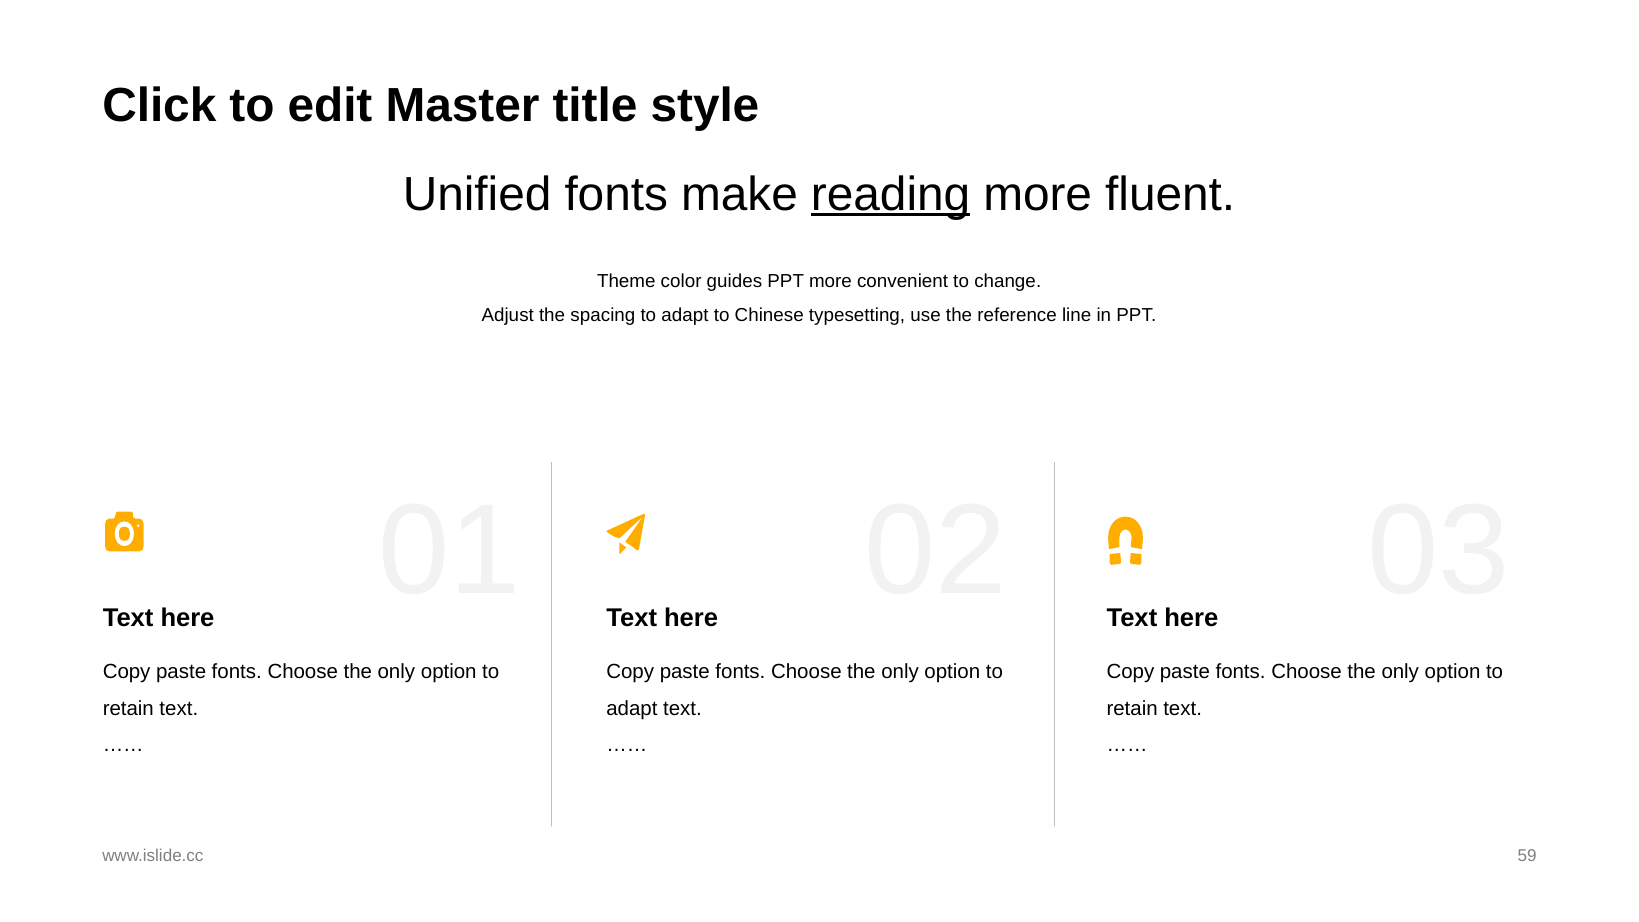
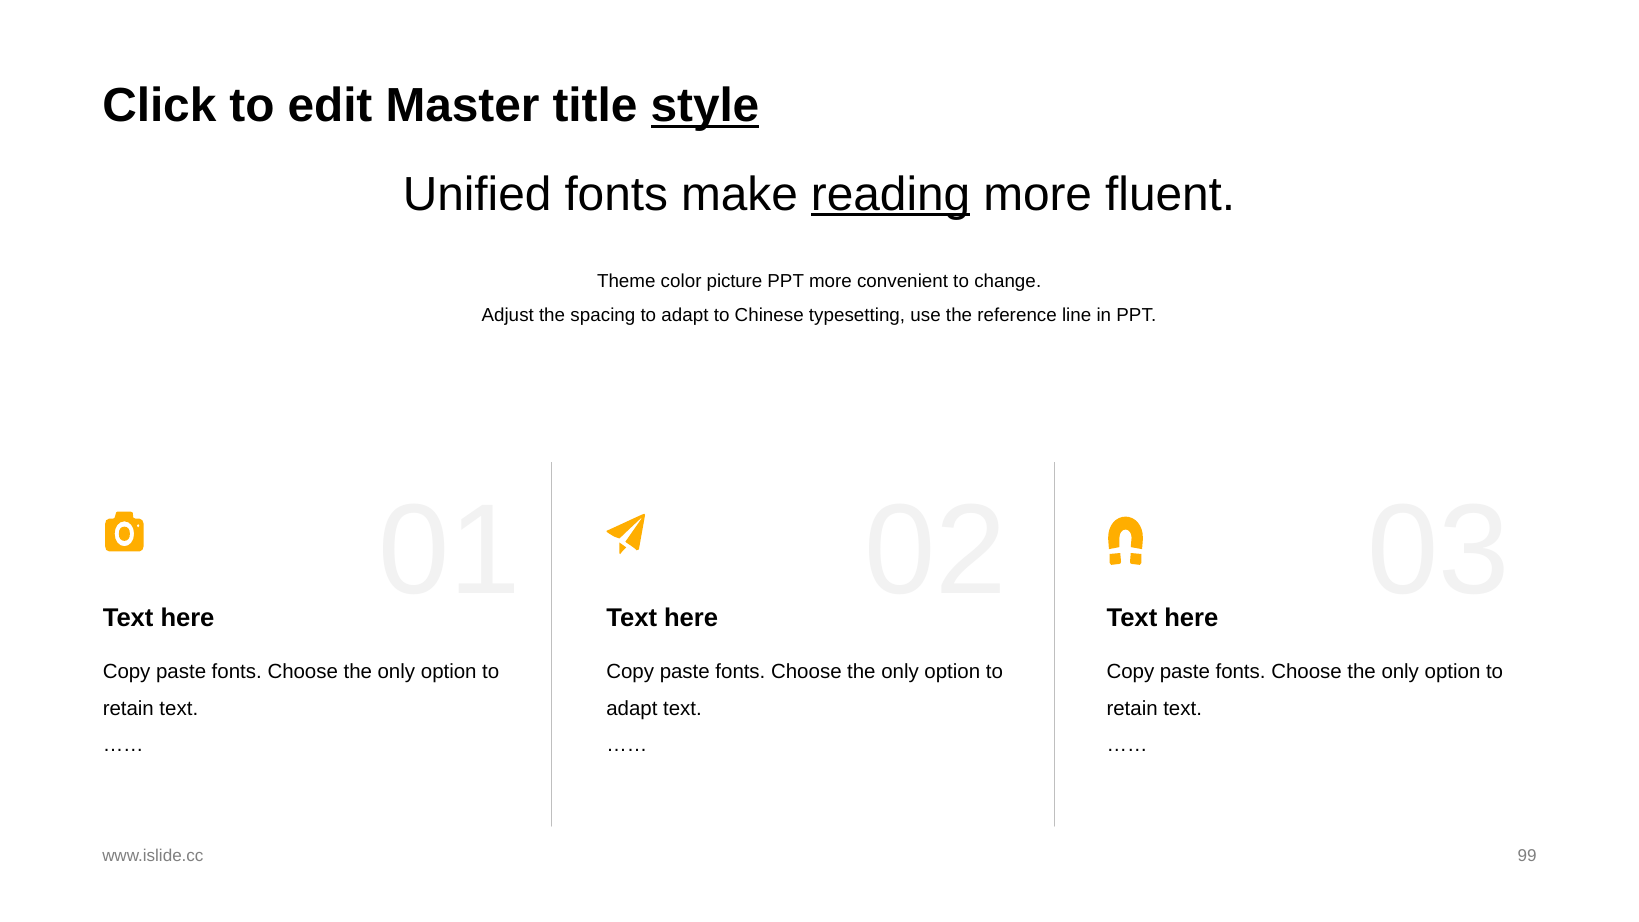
style underline: none -> present
guides: guides -> picture
59: 59 -> 99
